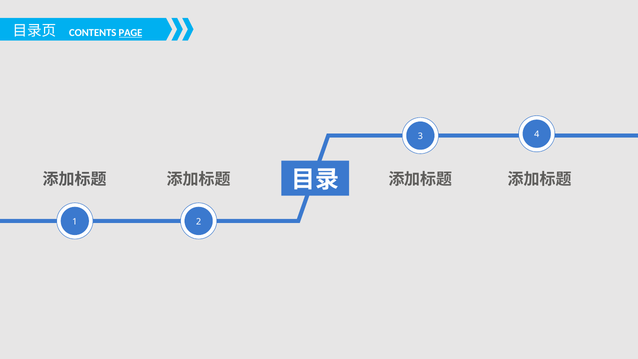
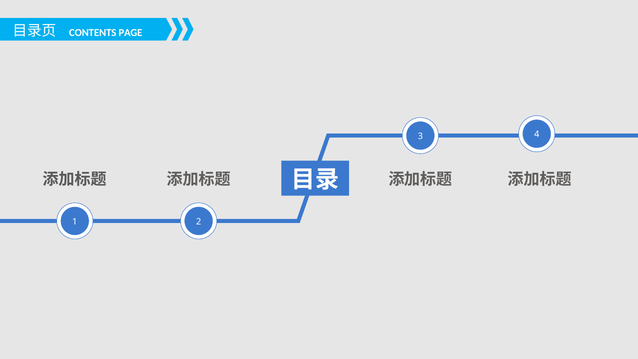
PAGE underline: present -> none
